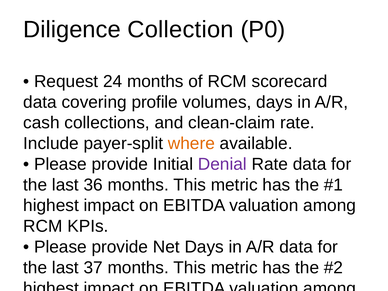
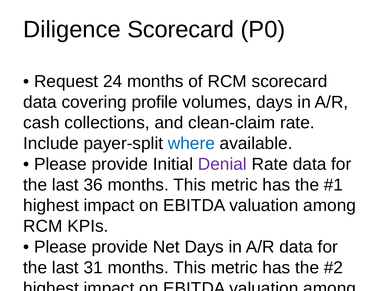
Diligence Collection: Collection -> Scorecard
where colour: orange -> blue
37: 37 -> 31
